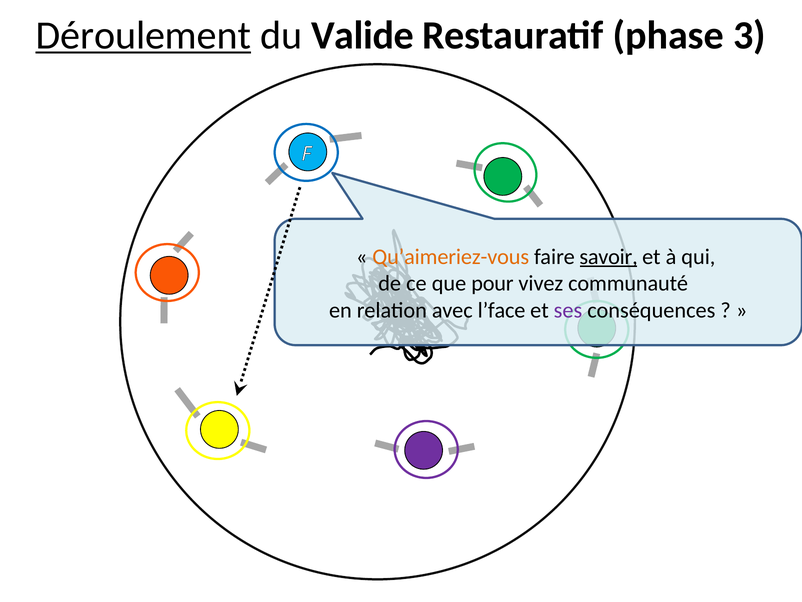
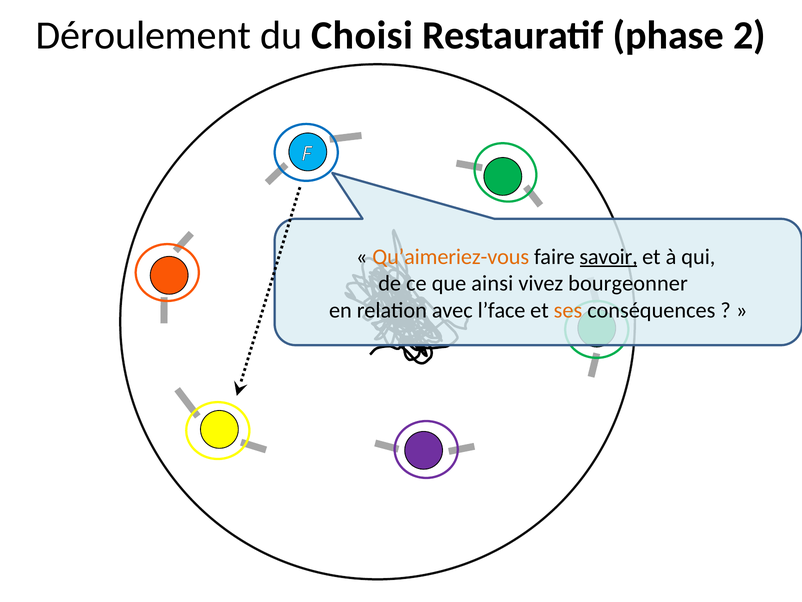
Déroulement underline: present -> none
Valide: Valide -> Choisi
3: 3 -> 2
pour: pour -> ainsi
communauté: communauté -> bourgeonner
ses colour: purple -> orange
